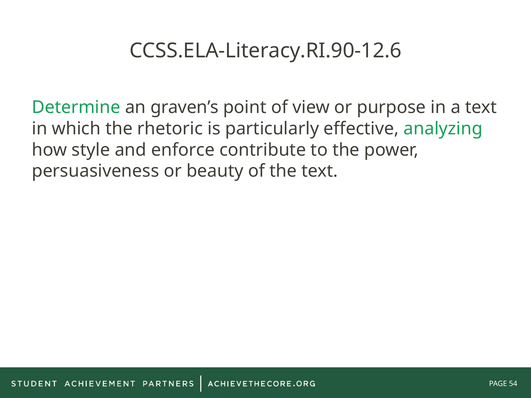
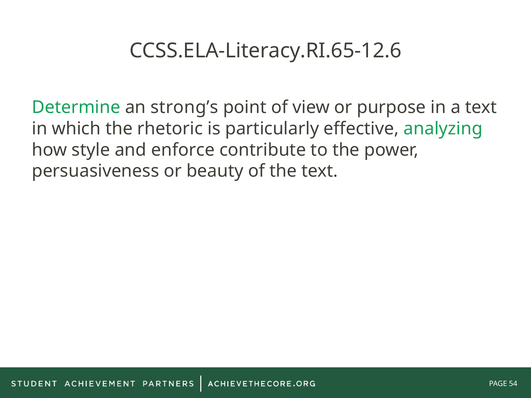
CCSS.ELA-Literacy.RI.90-12.6: CCSS.ELA-Literacy.RI.90-12.6 -> CCSS.ELA-Literacy.RI.65-12.6
graven’s: graven’s -> strong’s
